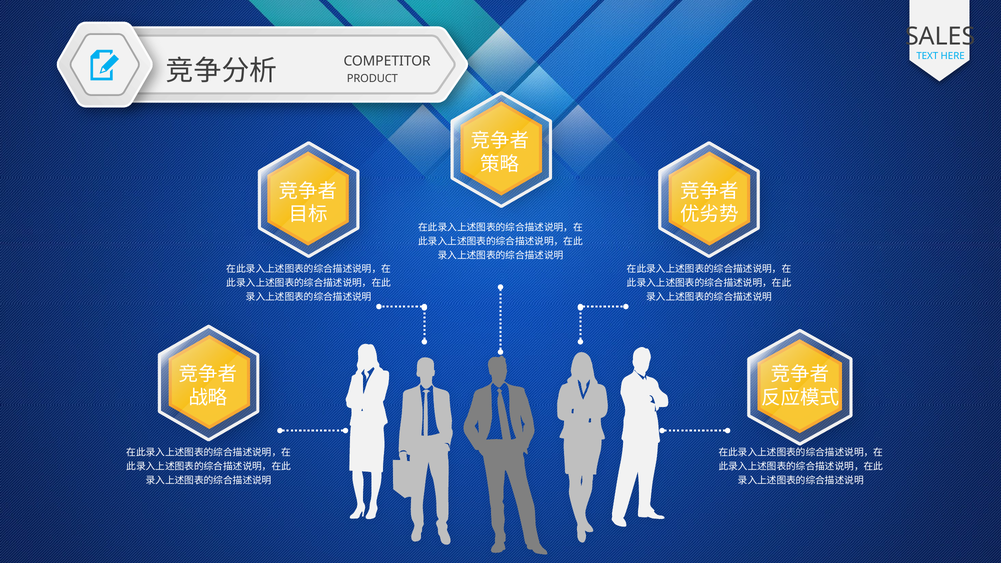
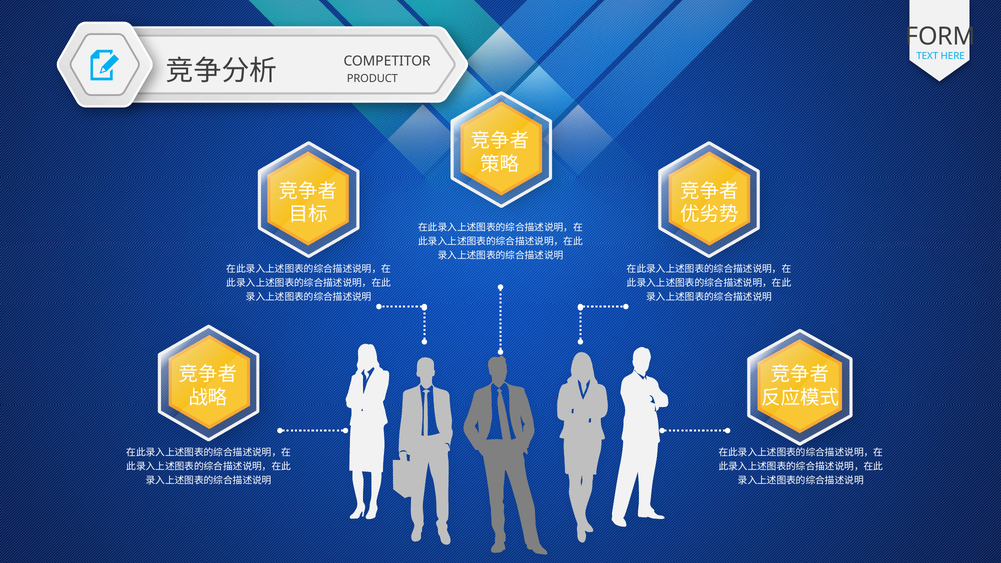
SALES: SALES -> FORM
